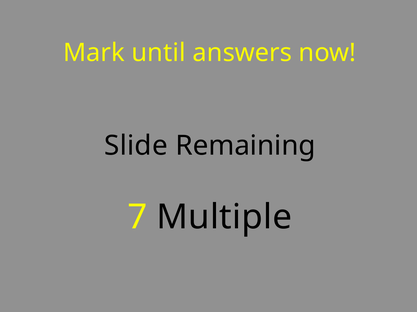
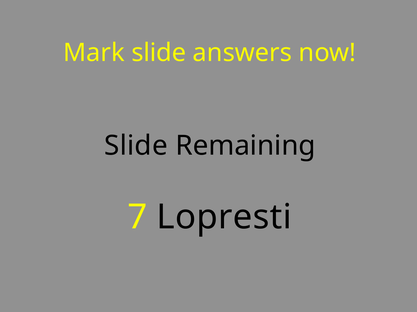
Mark until: until -> slide
Multiple: Multiple -> Lopresti
